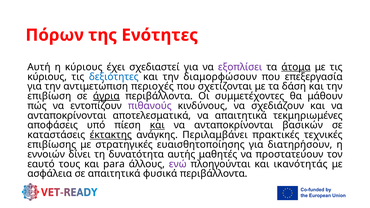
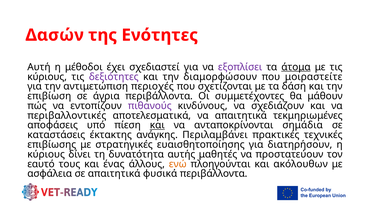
Πόρων: Πόρων -> Δασών
η κύριους: κύριους -> μέθοδοι
δεξιότητες colour: blue -> purple
επεξεργασία: επεξεργασία -> μοιραστείτε
άγρια underline: present -> none
ανταποκρίνονται at (67, 116): ανταποκρίνονται -> περιβαλλοντικές
βασικών: βασικών -> σημάδια
έκτακτης underline: present -> none
εννοιών at (46, 154): εννοιών -> κύριους
para: para -> ένας
ενώ colour: purple -> orange
ικανότητάς: ικανότητάς -> ακόλουθων
